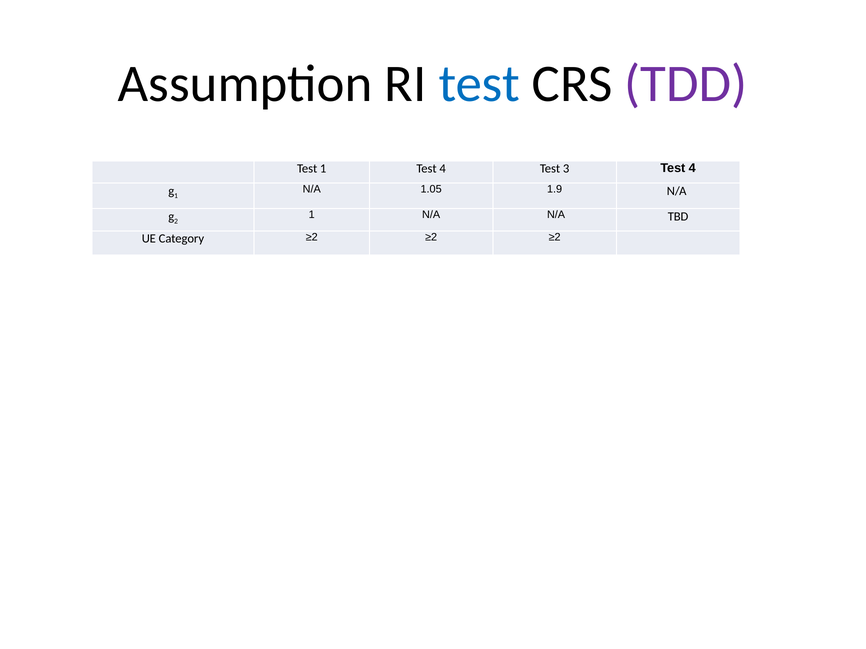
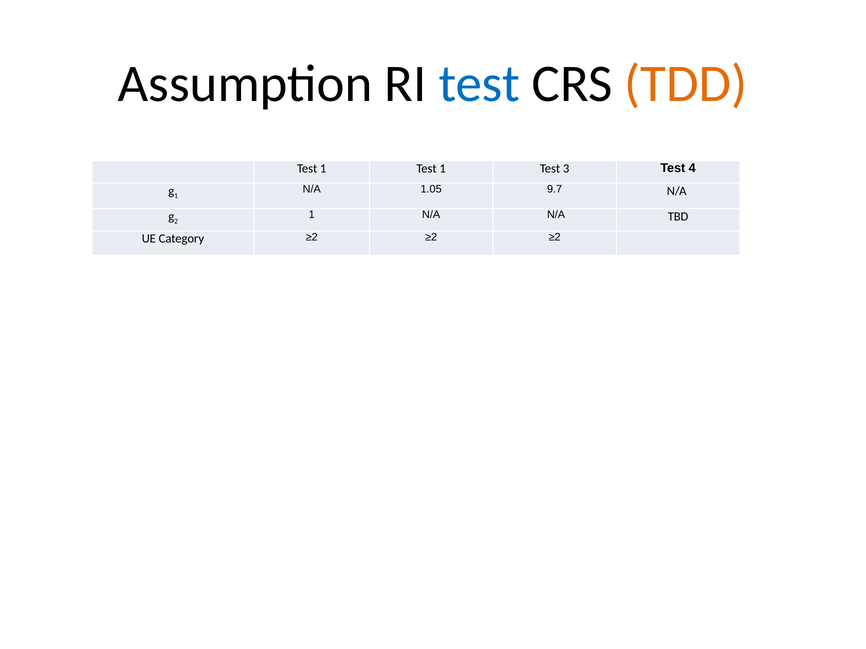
TDD colour: purple -> orange
1 Test 4: 4 -> 1
1.9: 1.9 -> 9.7
